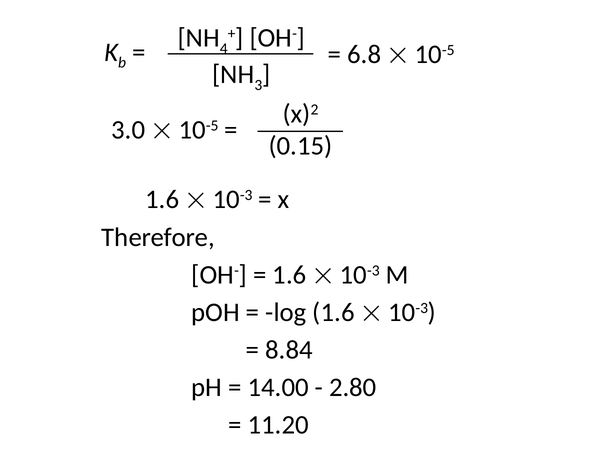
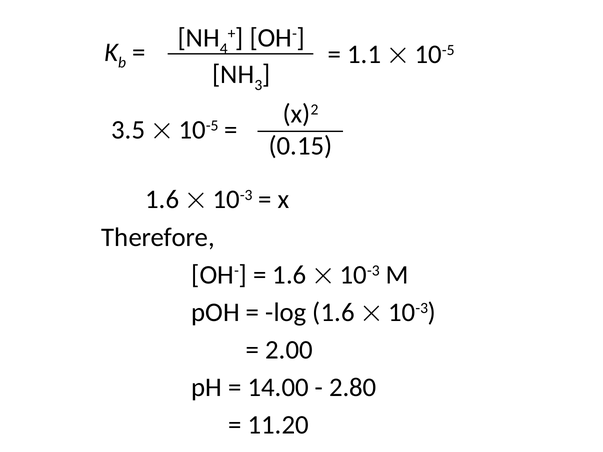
6.8: 6.8 -> 1.1
3.0: 3.0 -> 3.5
8.84: 8.84 -> 2.00
